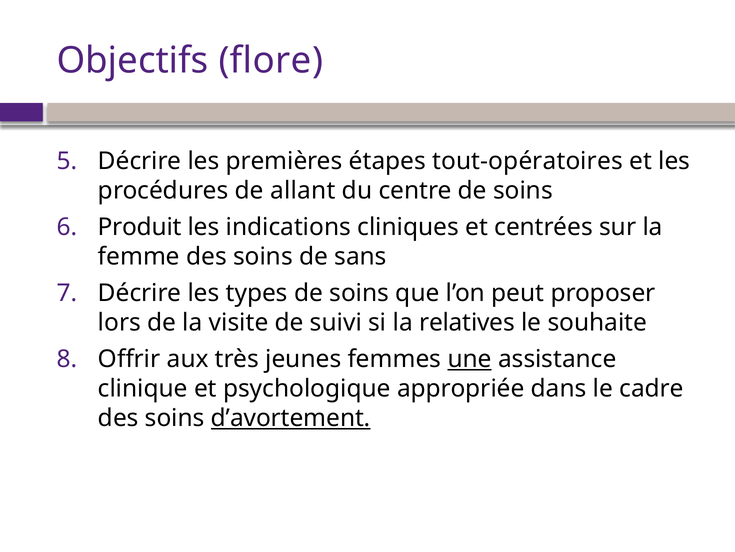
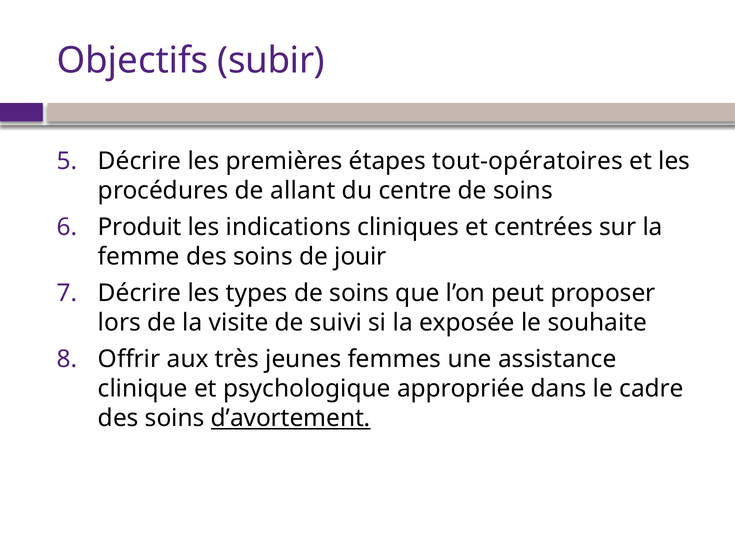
flore: flore -> subir
sans: sans -> jouir
relatives: relatives -> exposée
une underline: present -> none
